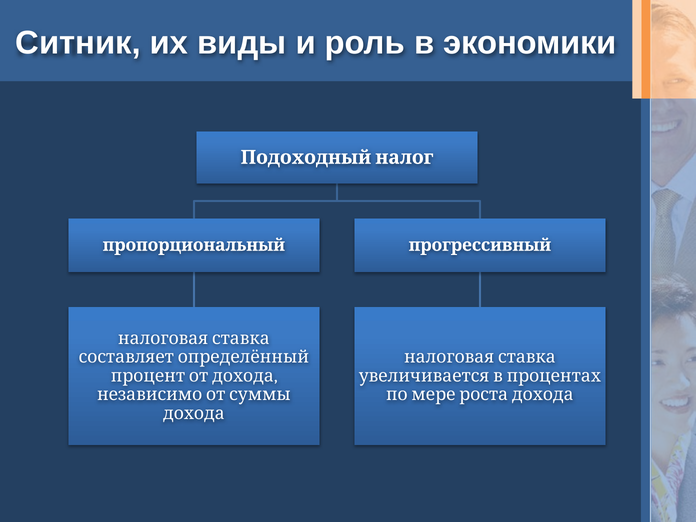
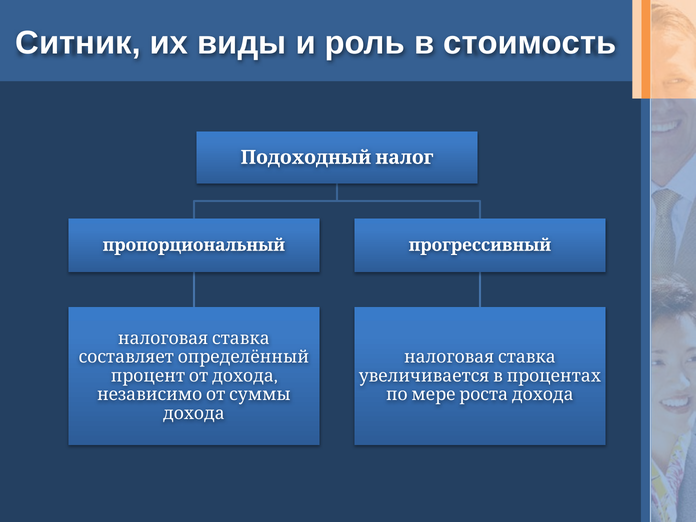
экономики: экономики -> стоимость
